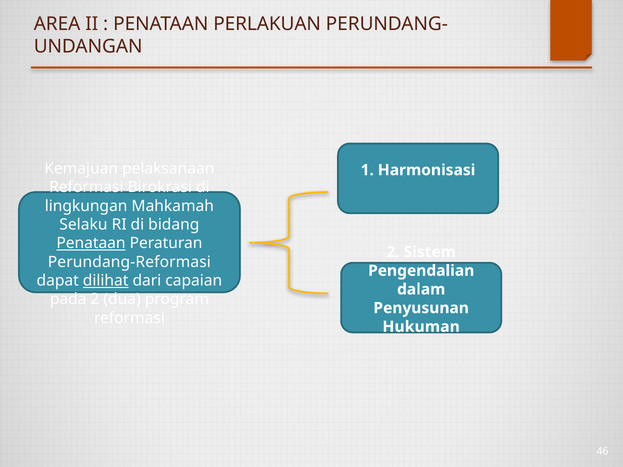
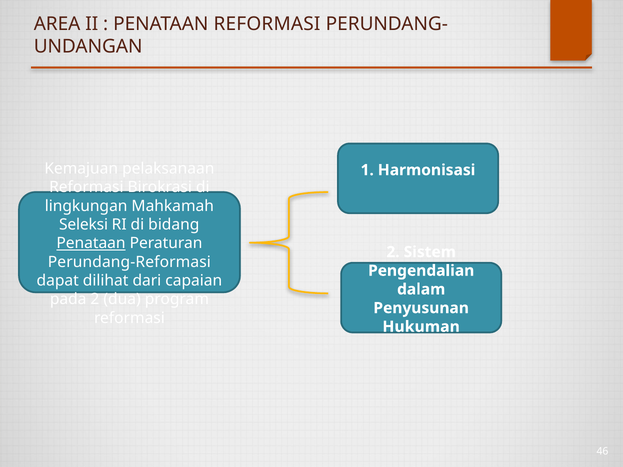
PENATAAN PERLAKUAN: PERLAKUAN -> REFORMASI
Selaku: Selaku -> Seleksi
dilihat underline: present -> none
